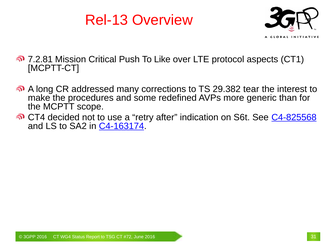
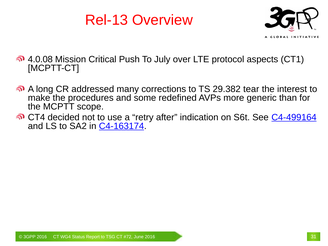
7.2.81: 7.2.81 -> 4.0.08
Like: Like -> July
C4-825568: C4-825568 -> C4-499164
